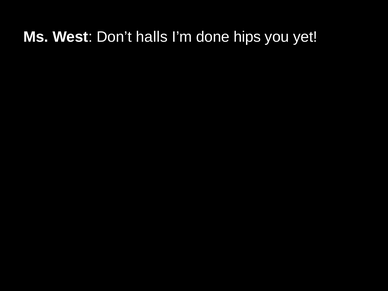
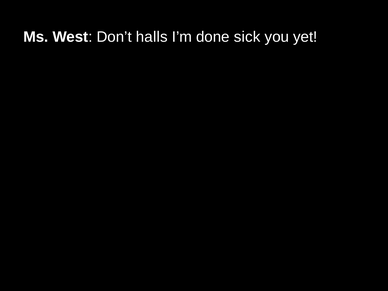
hips: hips -> sick
